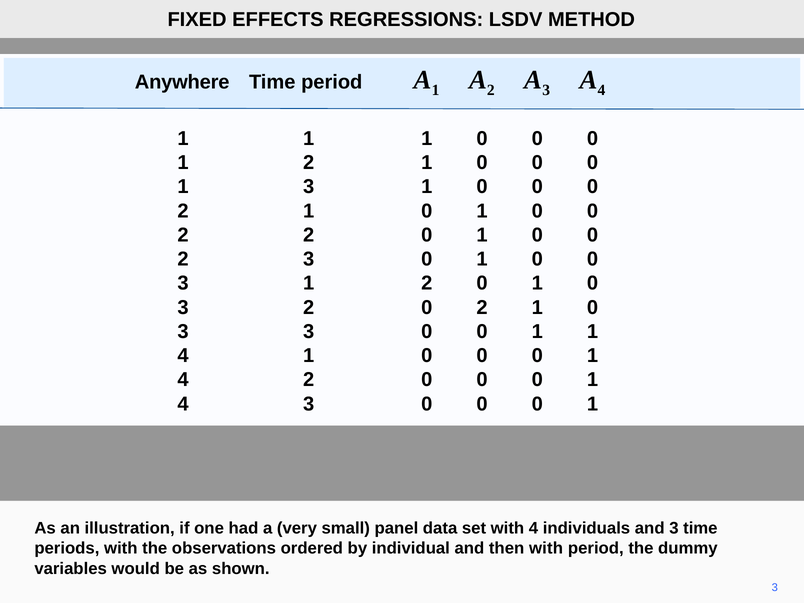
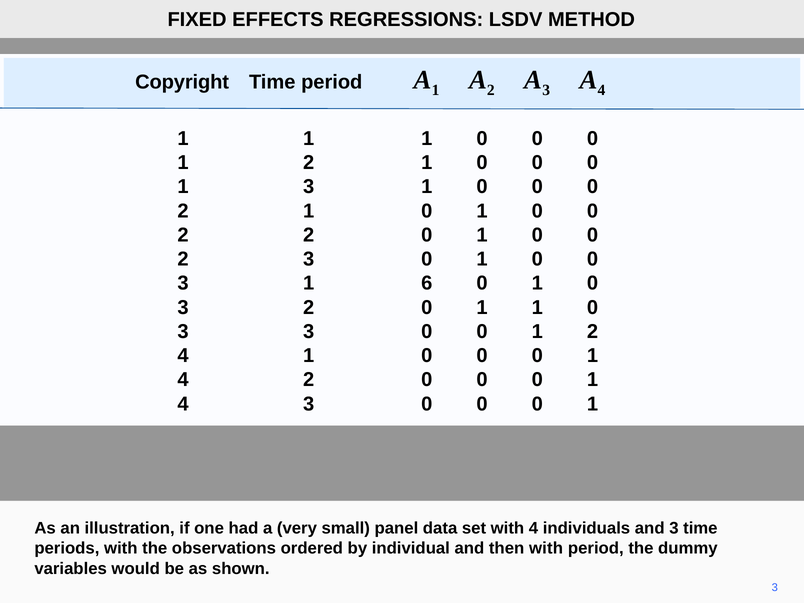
Anywhere: Anywhere -> Copyright
3 1 2: 2 -> 6
3 2 0 2: 2 -> 1
1 at (593, 332): 1 -> 2
